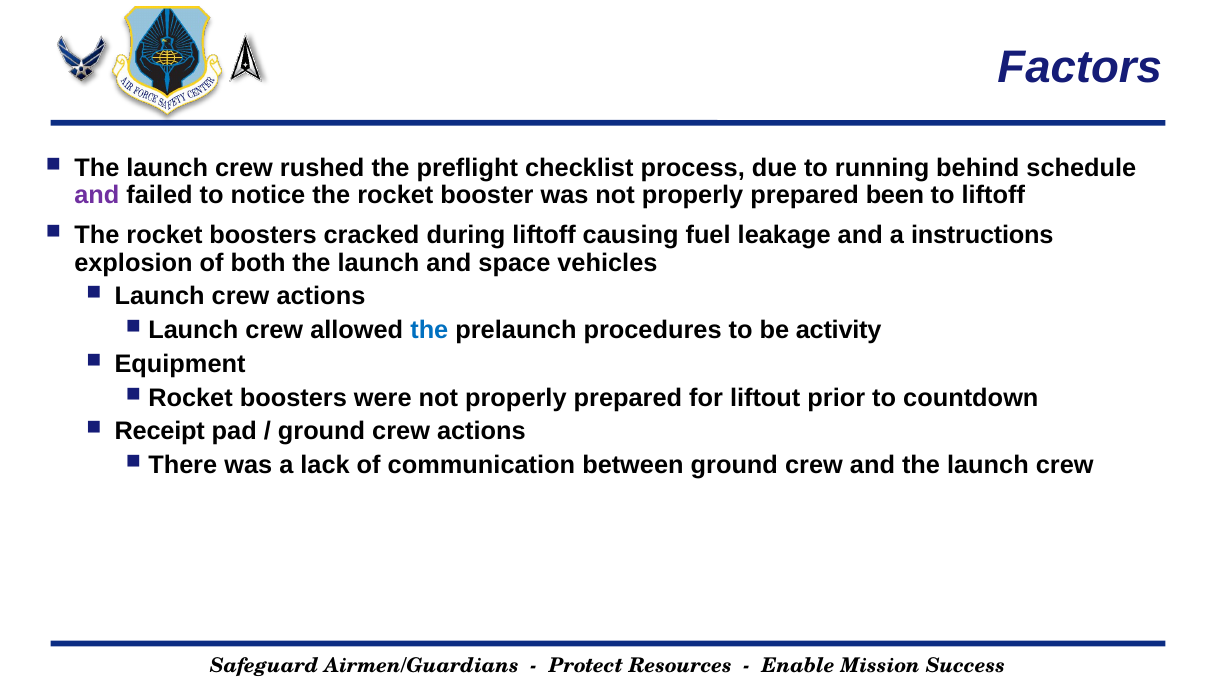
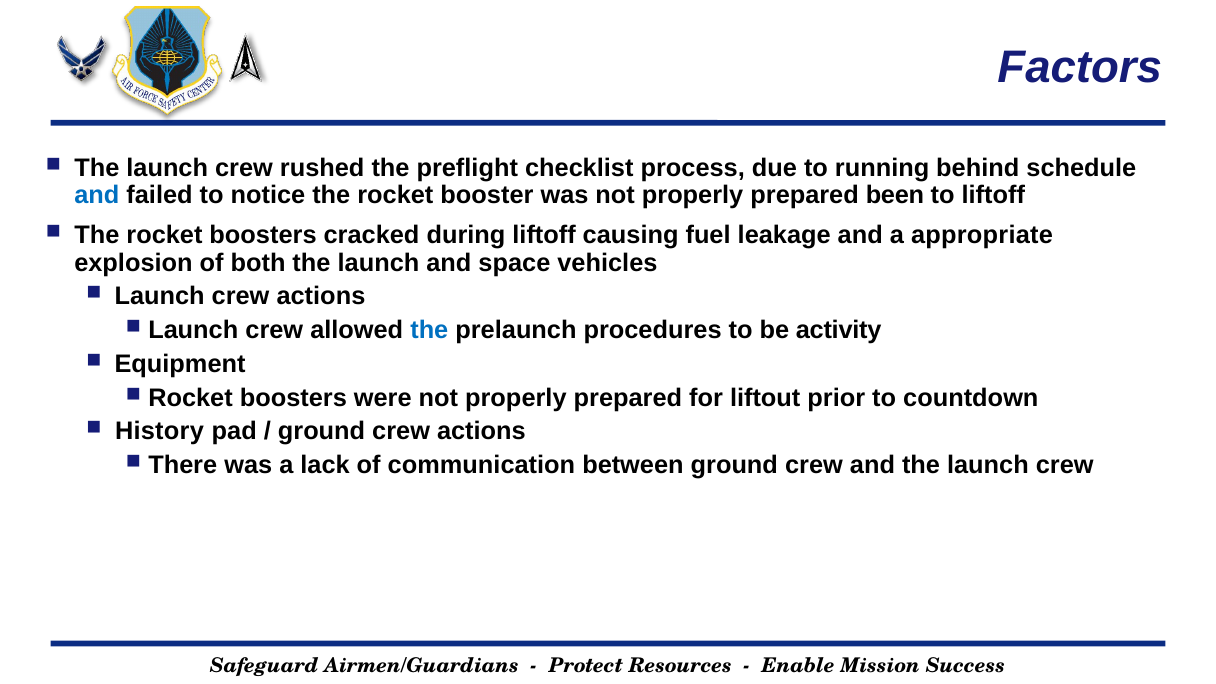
and at (97, 196) colour: purple -> blue
instructions: instructions -> appropriate
Receipt: Receipt -> History
